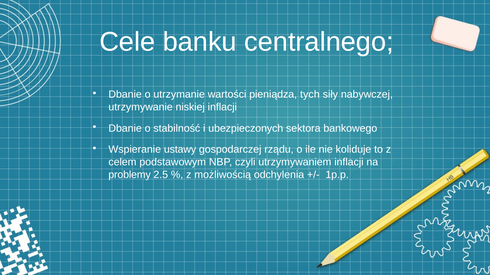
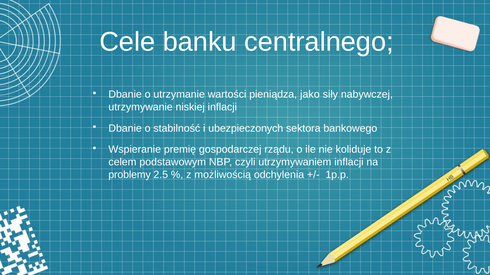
tych: tych -> jako
ustawy: ustawy -> premię
